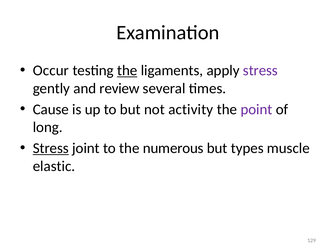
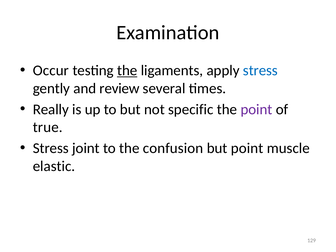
stress at (260, 70) colour: purple -> blue
Cause: Cause -> Really
activity: activity -> specific
long: long -> true
Stress at (51, 148) underline: present -> none
numerous: numerous -> confusion
but types: types -> point
